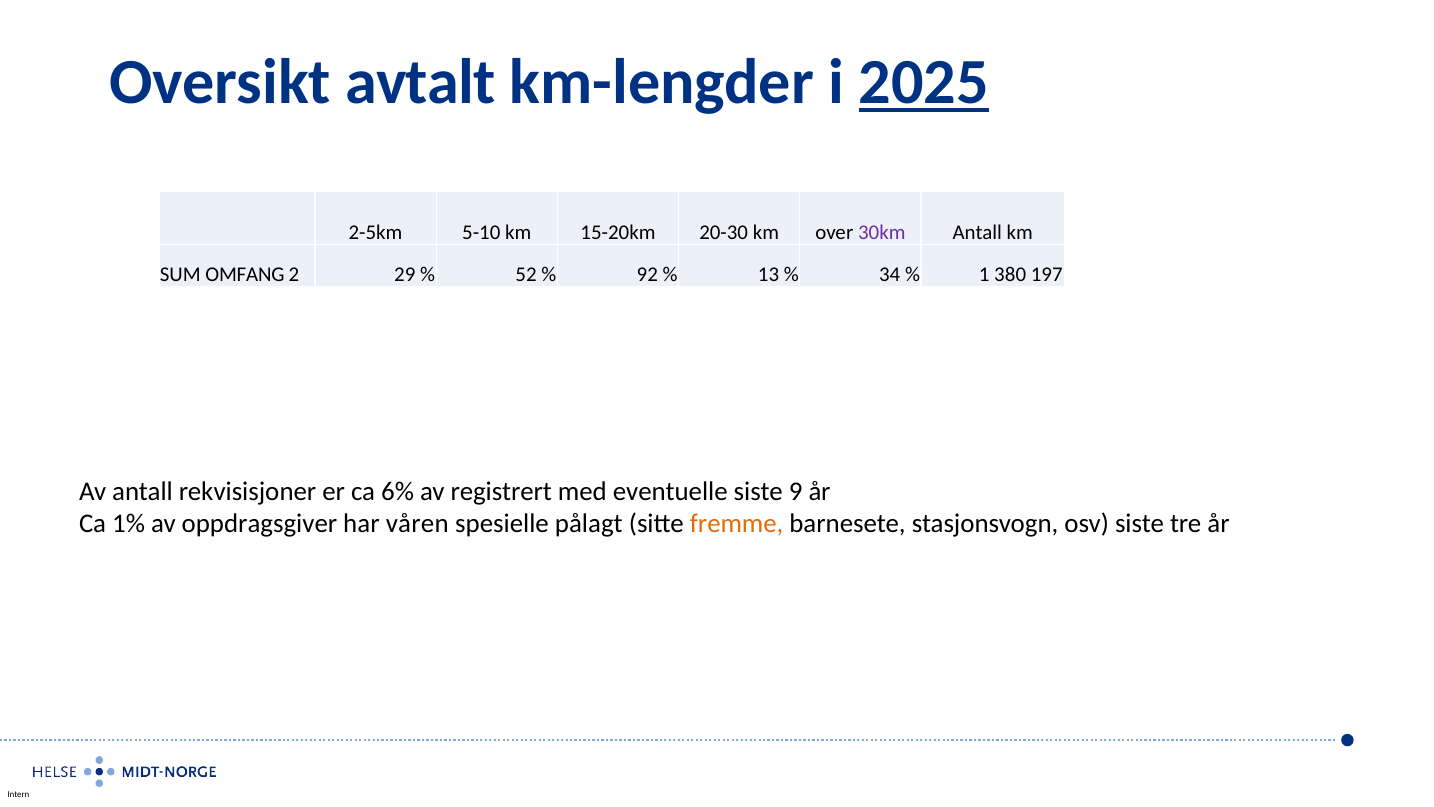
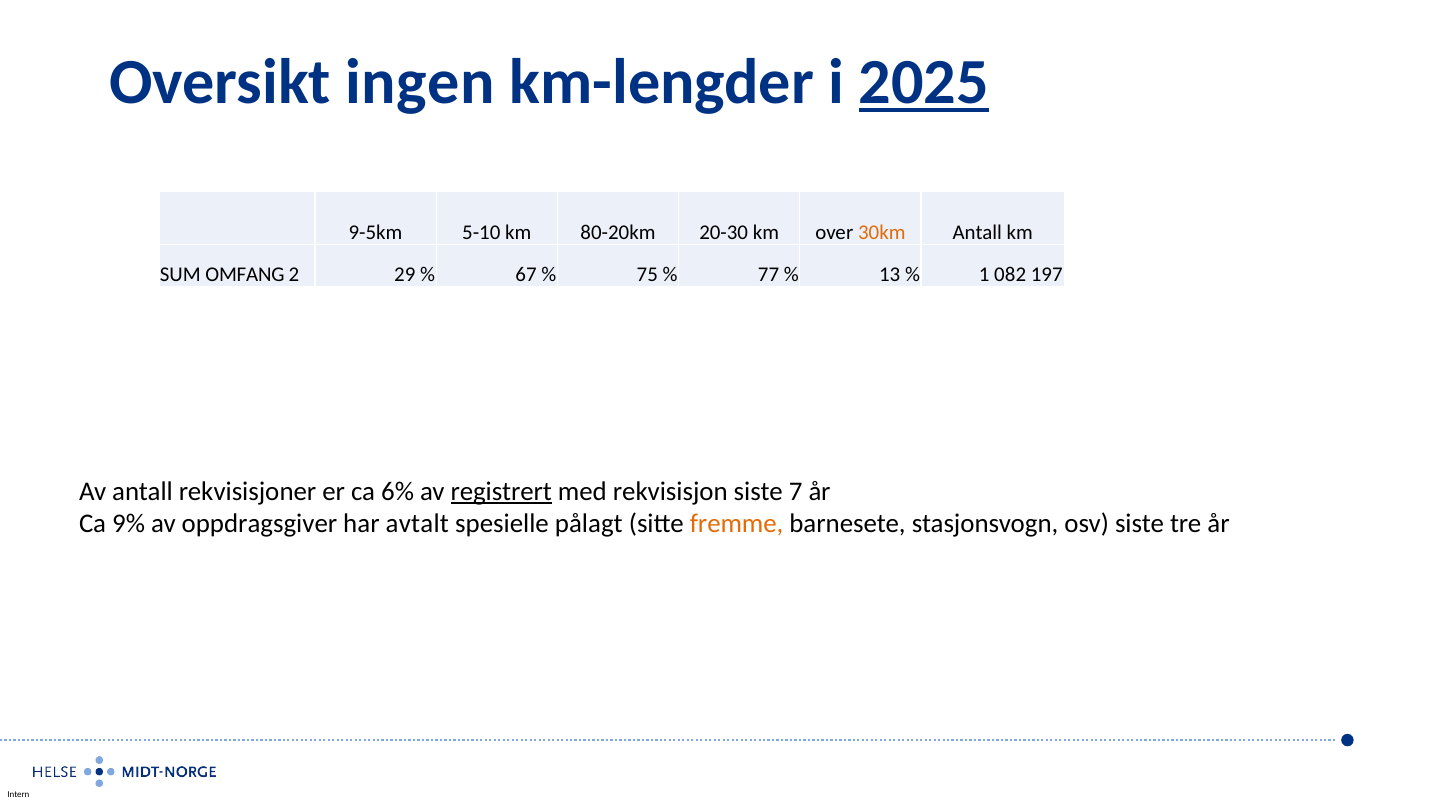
avtalt: avtalt -> ingen
2-5km: 2-5km -> 9-5km
15-20km: 15-20km -> 80-20km
30km colour: purple -> orange
52: 52 -> 67
92: 92 -> 75
13: 13 -> 77
34: 34 -> 13
380: 380 -> 082
registrert underline: none -> present
eventuelle: eventuelle -> rekvisisjon
9: 9 -> 7
1%: 1% -> 9%
våren: våren -> avtalt
